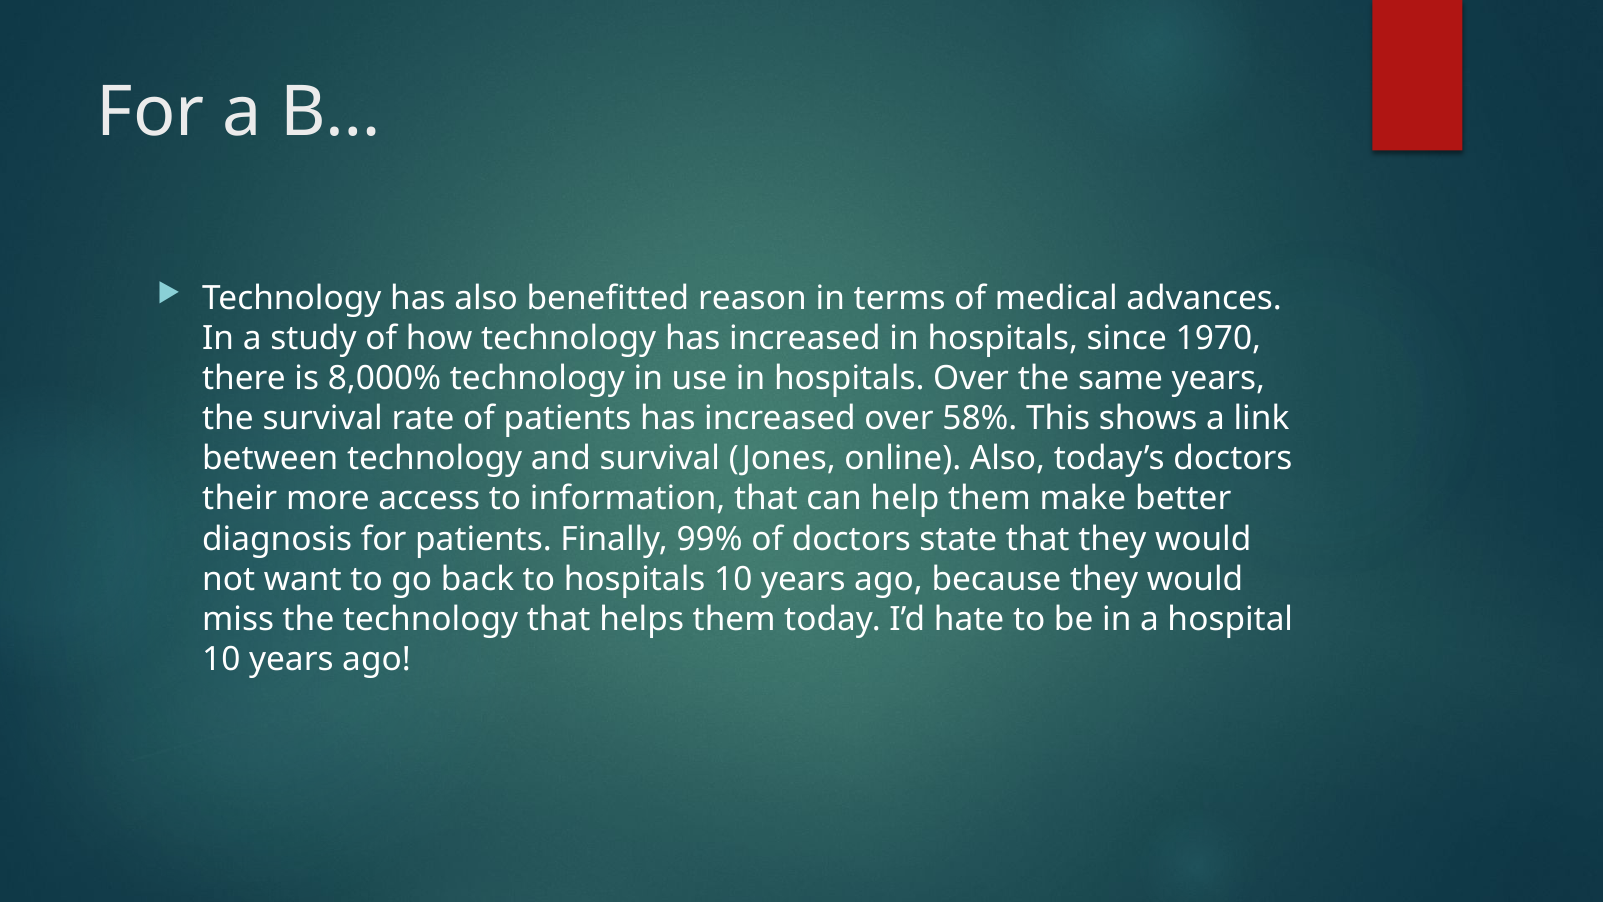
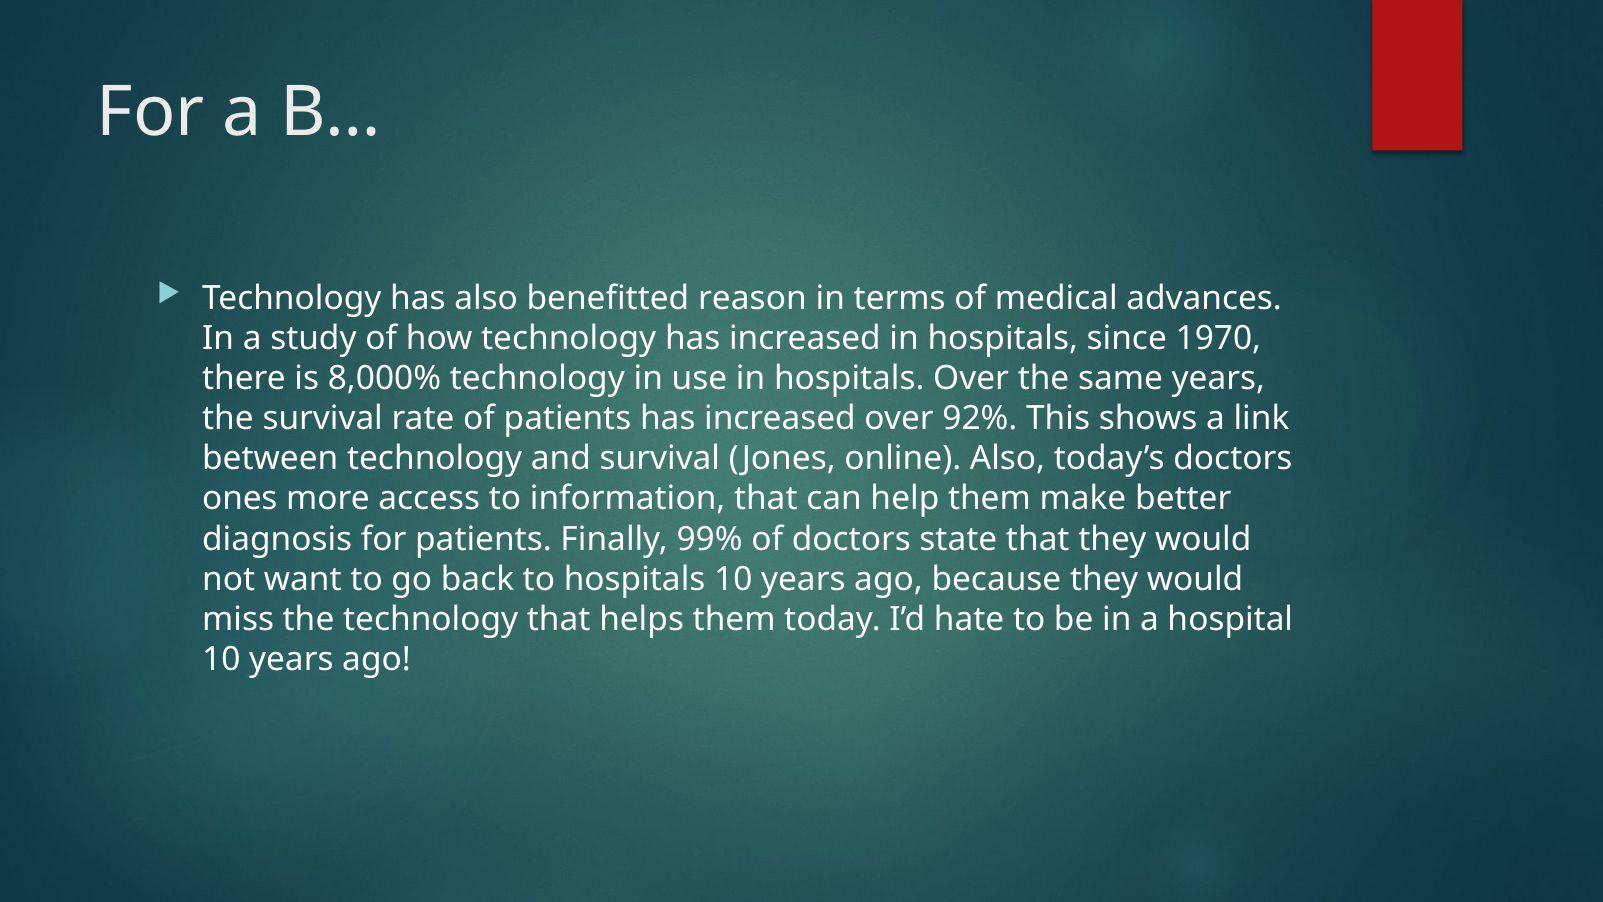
58%: 58% -> 92%
their: their -> ones
